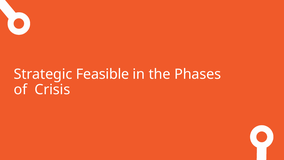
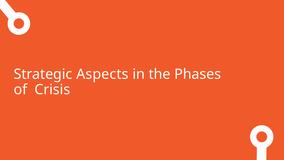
Feasible: Feasible -> Aspects
